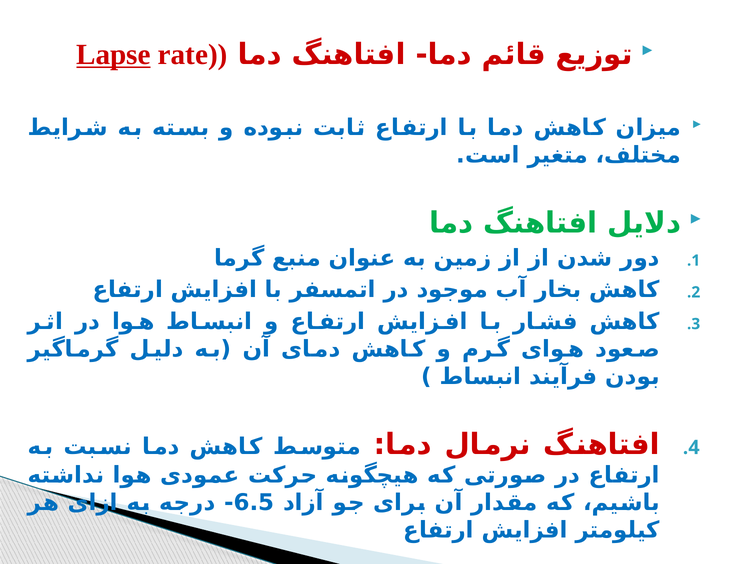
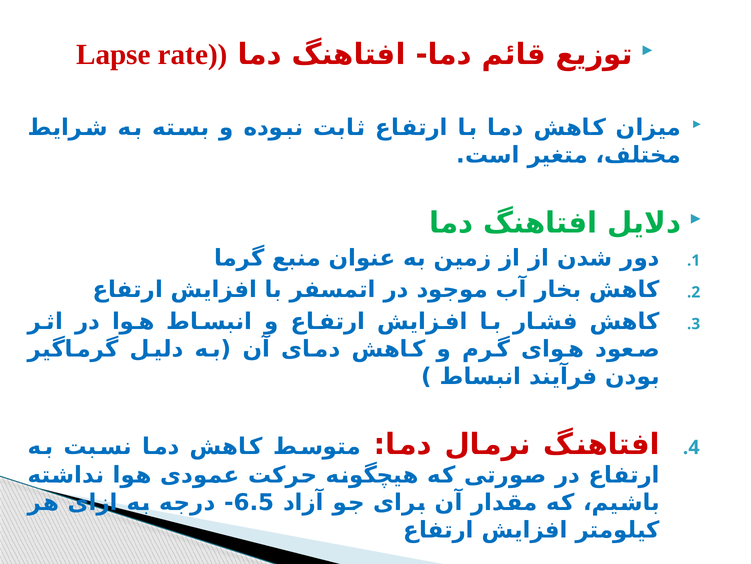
Lapse underline: present -> none
